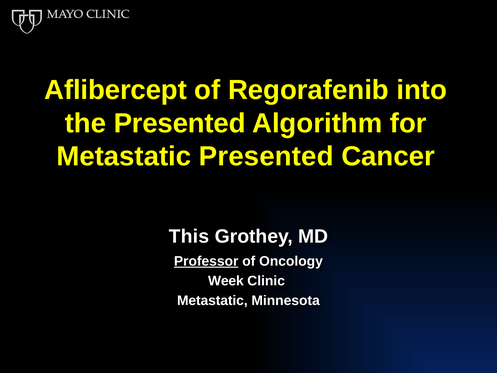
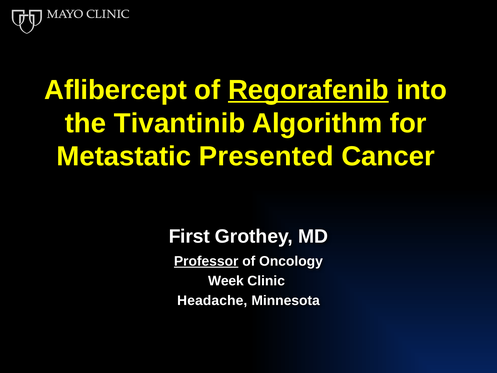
Regorafenib underline: none -> present
the Presented: Presented -> Tivantinib
This: This -> First
Metastatic at (212, 300): Metastatic -> Headache
